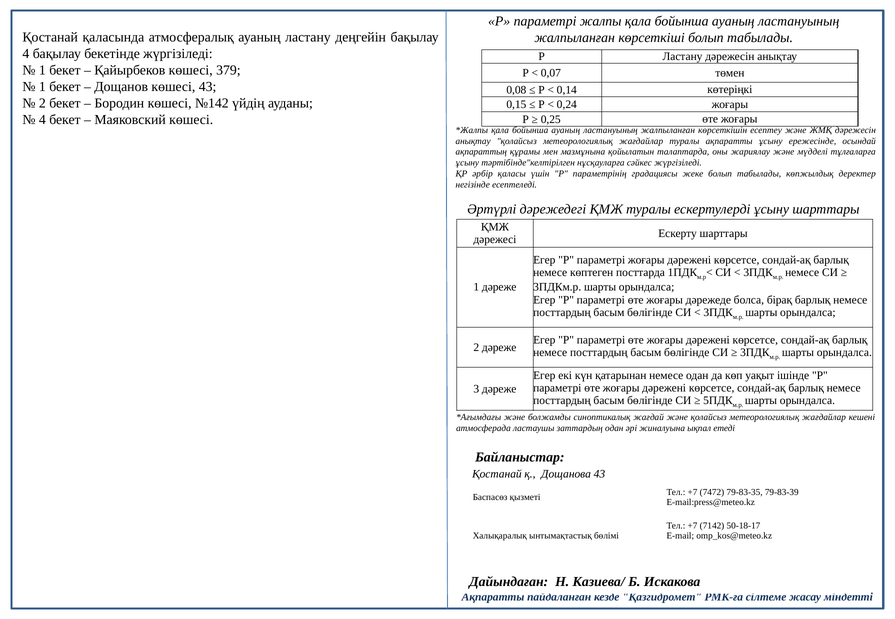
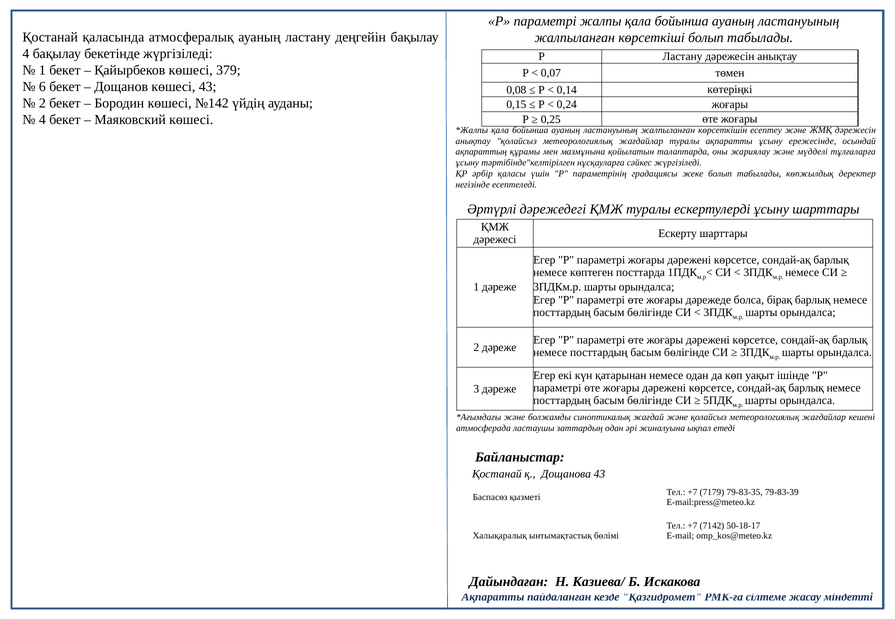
1 at (42, 87): 1 -> 6
7472: 7472 -> 7179
